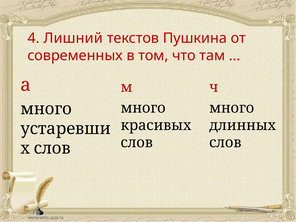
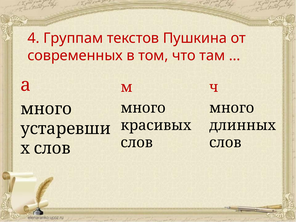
Лишний: Лишний -> Группам
